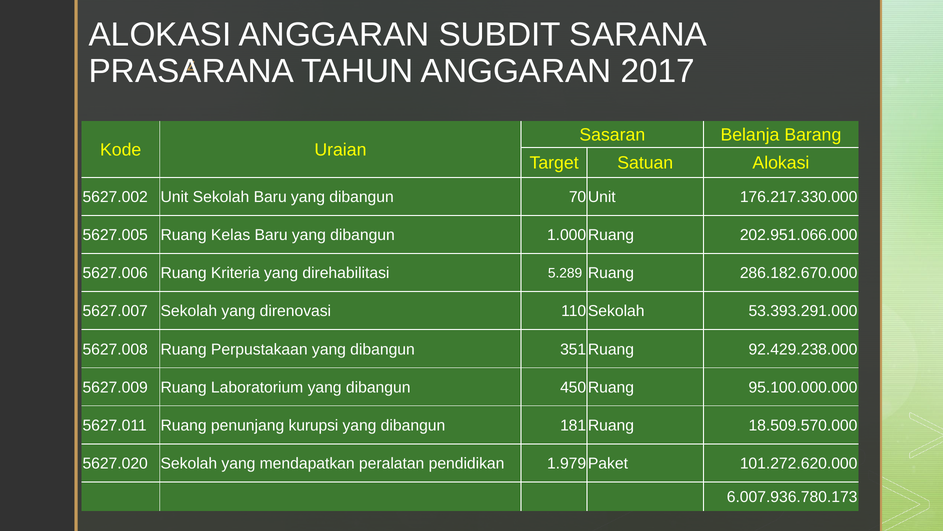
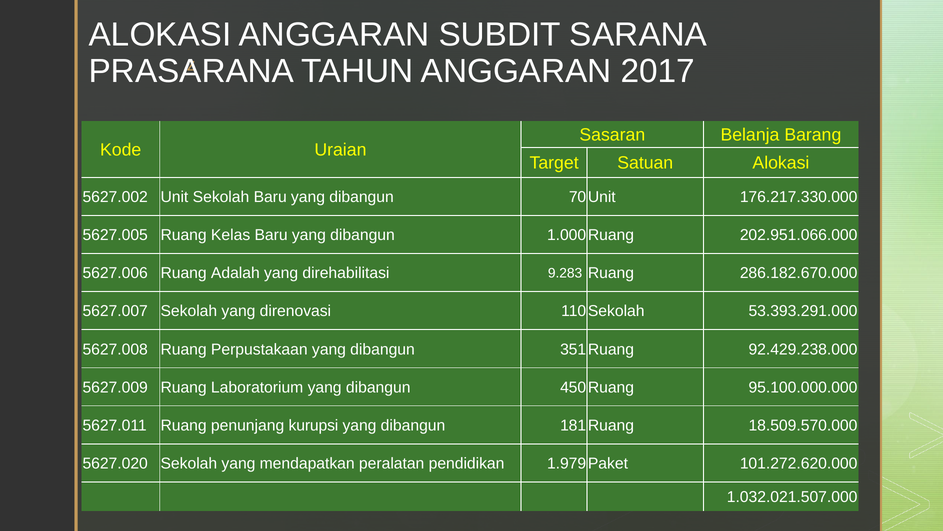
Kriteria: Kriteria -> Adalah
5.289: 5.289 -> 9.283
6.007.936.780.173: 6.007.936.780.173 -> 1.032.021.507.000
